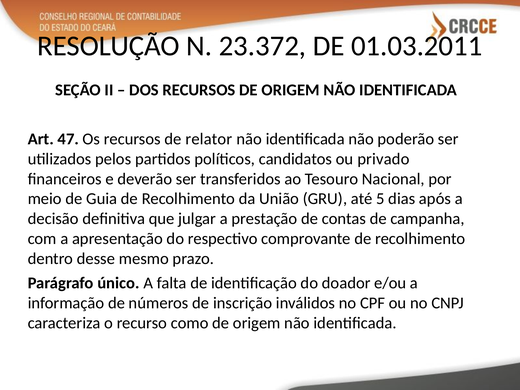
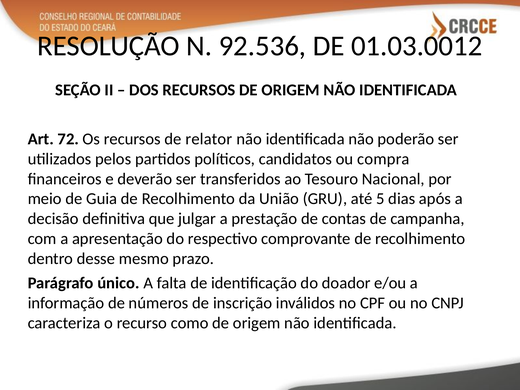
23.372: 23.372 -> 92.536
01.03.2011: 01.03.2011 -> 01.03.0012
47: 47 -> 72
privado: privado -> compra
